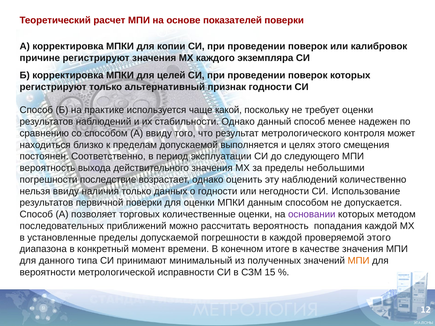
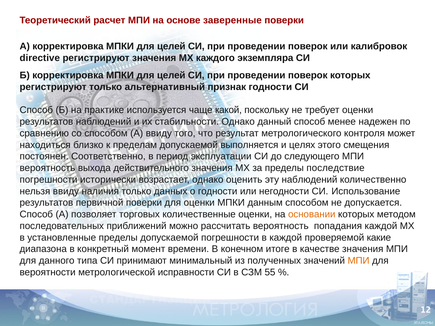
показателей: показателей -> заверенные
копии at (171, 46): копии -> целей
причине: причине -> directive
небольшими: небольшими -> последствие
последствие: последствие -> исторически
основании colour: purple -> orange
проверяемой этого: этого -> какие
15: 15 -> 55
